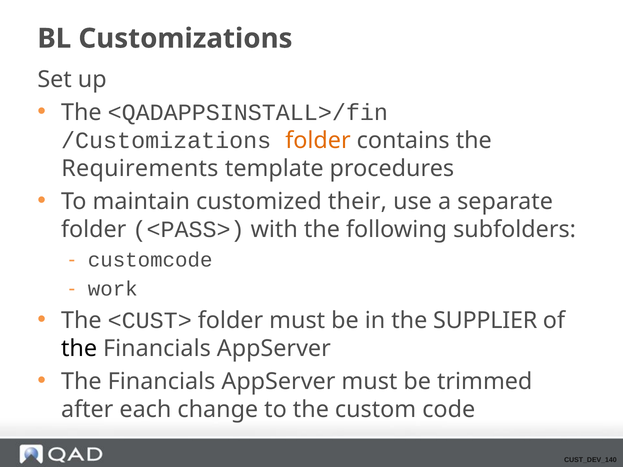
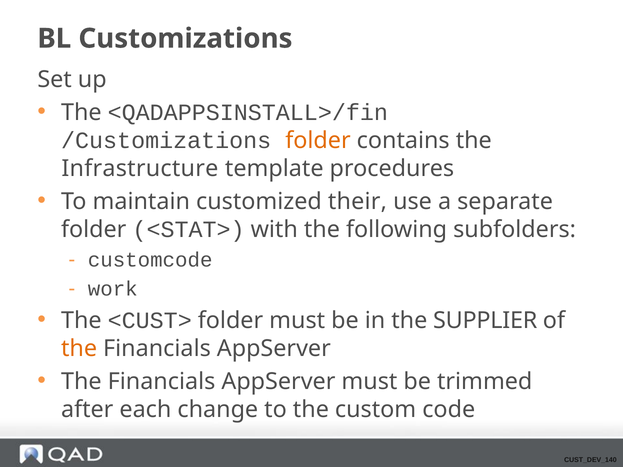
Requirements: Requirements -> Infrastructure
<PASS>: <PASS> -> <STAT>
the at (79, 349) colour: black -> orange
